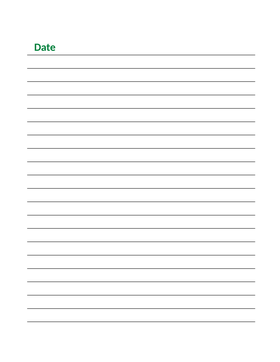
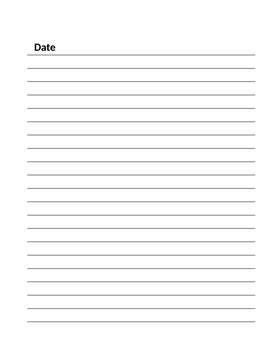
Date colour: green -> black
